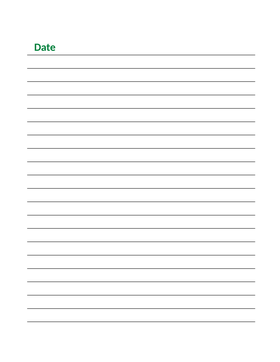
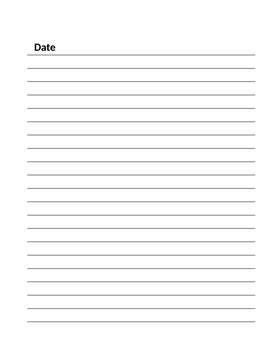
Date colour: green -> black
